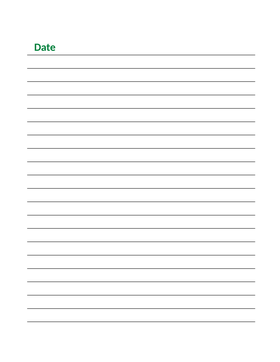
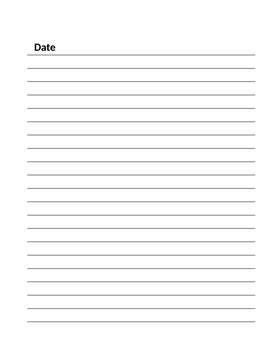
Date colour: green -> black
